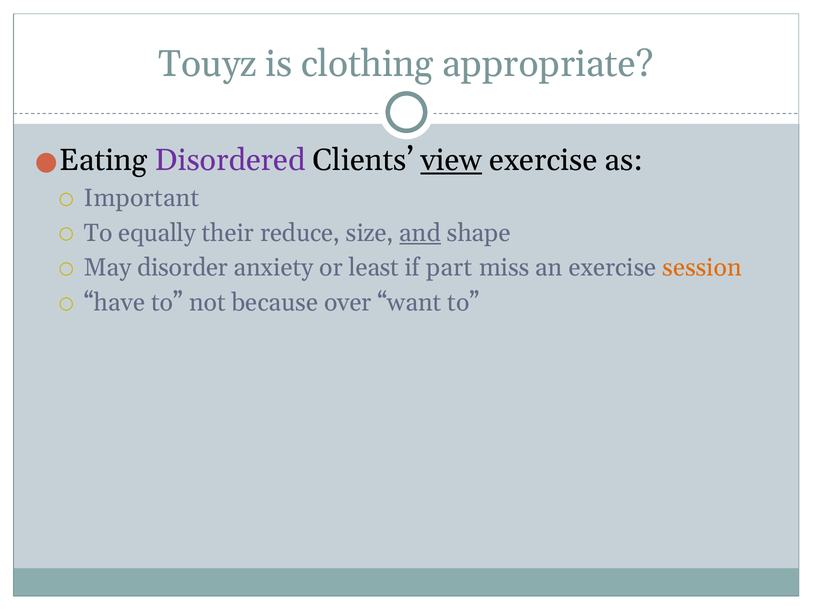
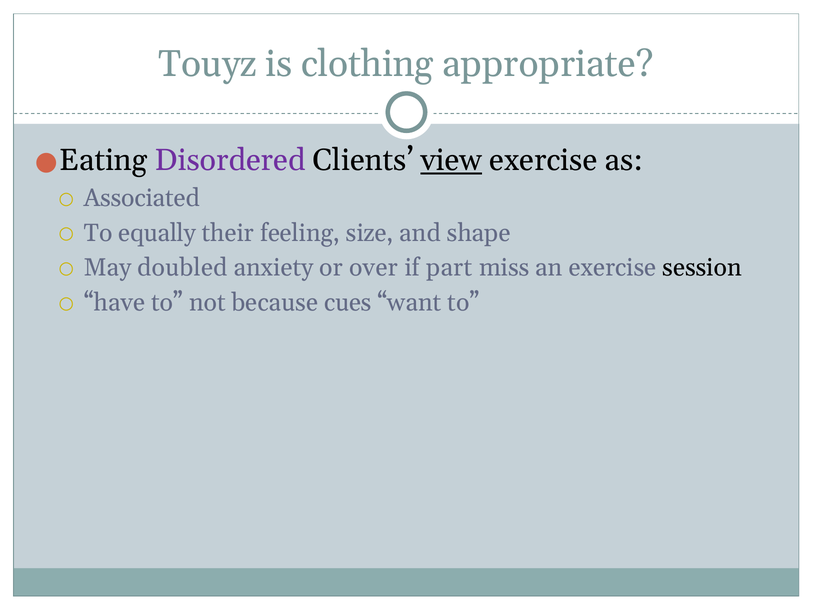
Important: Important -> Associated
reduce: reduce -> feeling
and underline: present -> none
disorder: disorder -> doubled
least: least -> over
session colour: orange -> black
over: over -> cues
